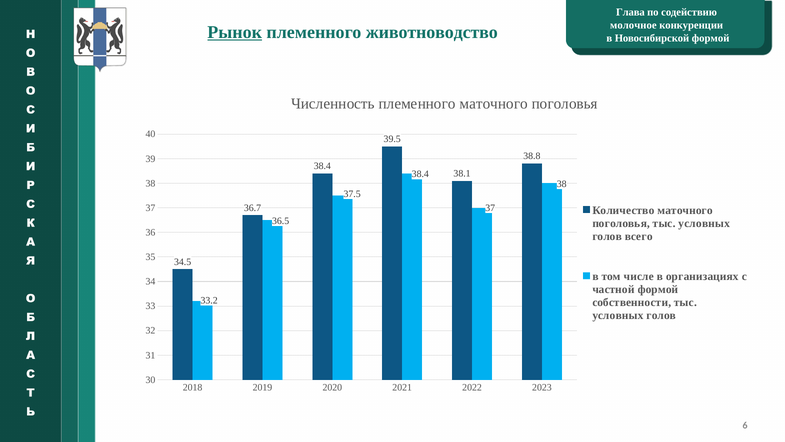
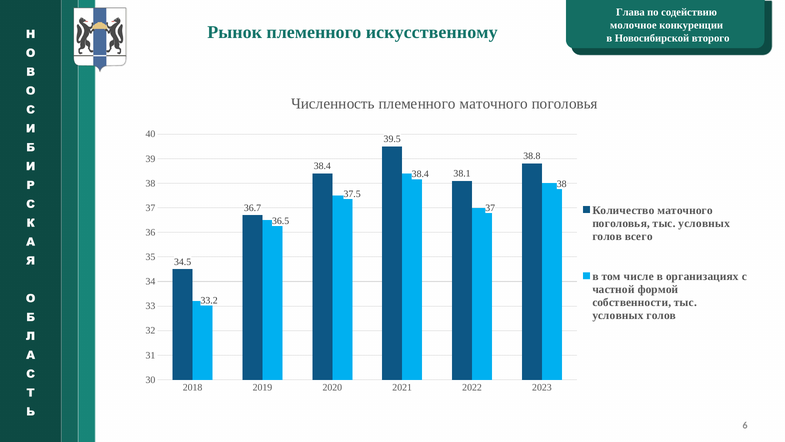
Рынок underline: present -> none
животноводство: животноводство -> искусственному
Новосибирской формой: формой -> второго
